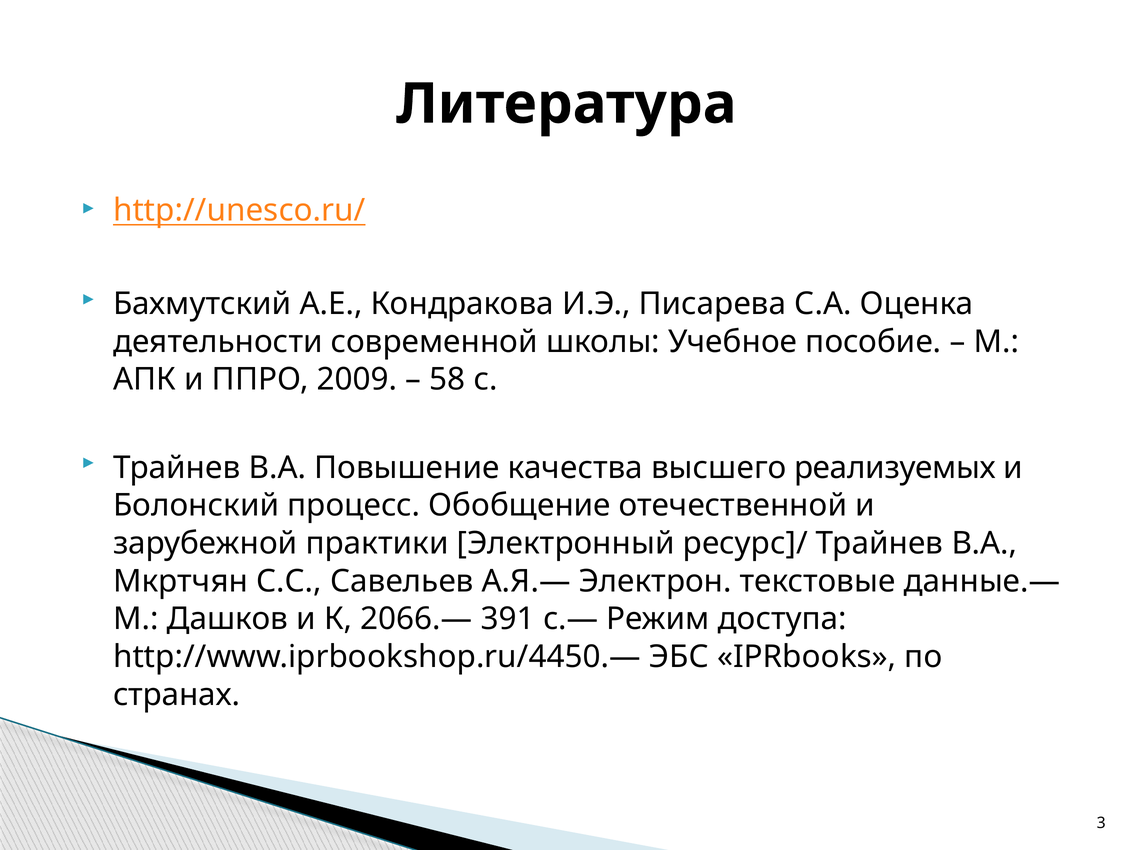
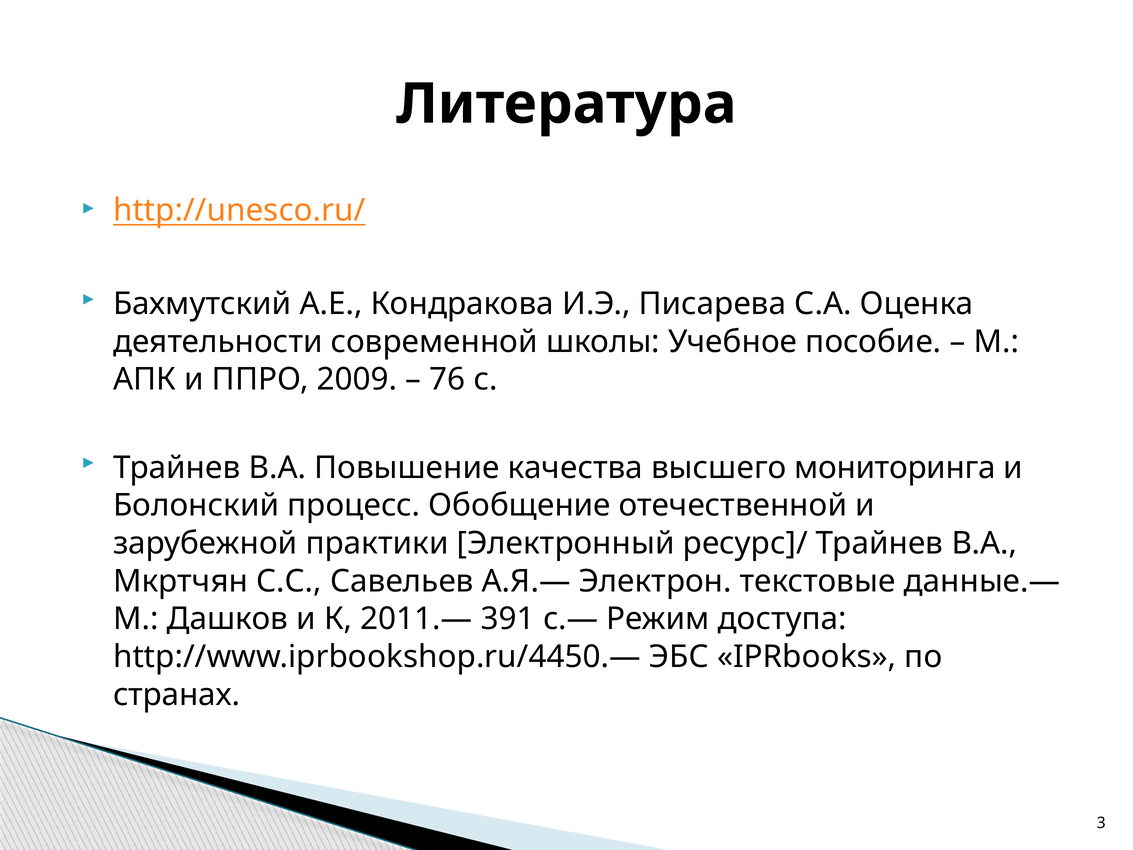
58: 58 -> 76
реализуемых: реализуемых -> мониторинга
2066.—: 2066.— -> 2011.—
